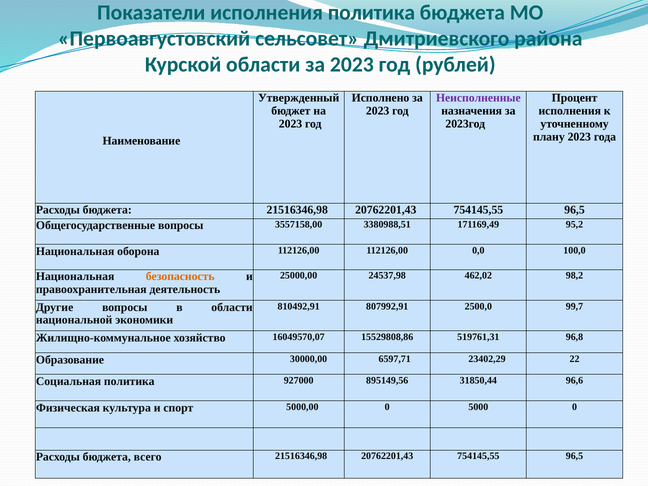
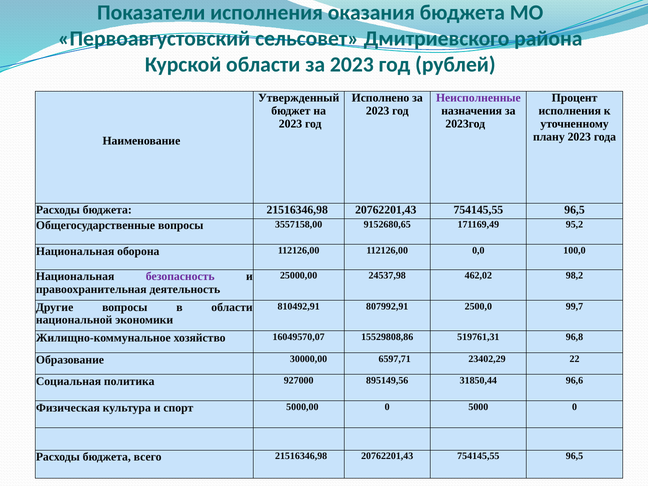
исполнения политика: политика -> оказания
3380988,51: 3380988,51 -> 9152680,65
безопасность colour: orange -> purple
